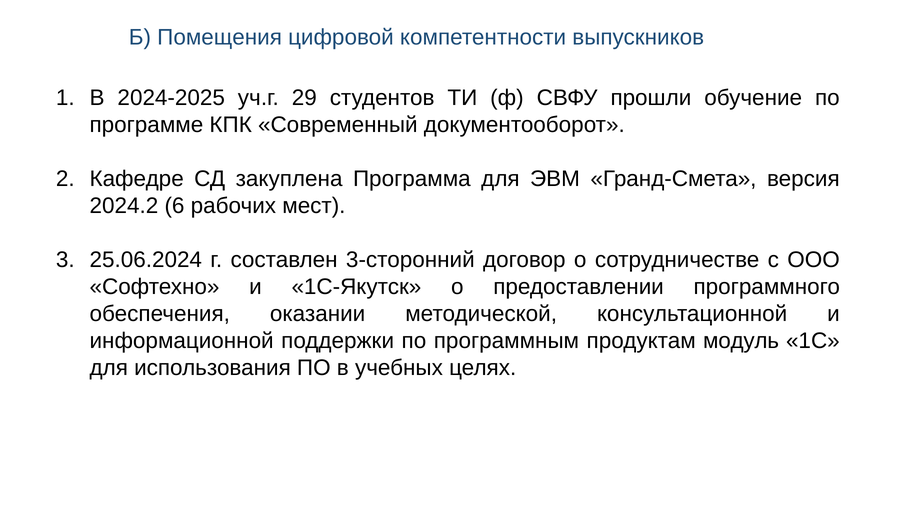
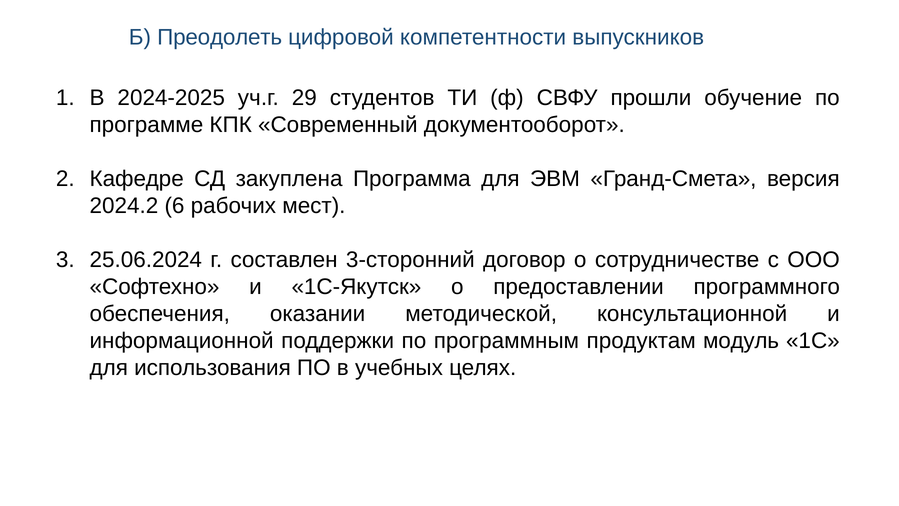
Помещения: Помещения -> Преодолеть
